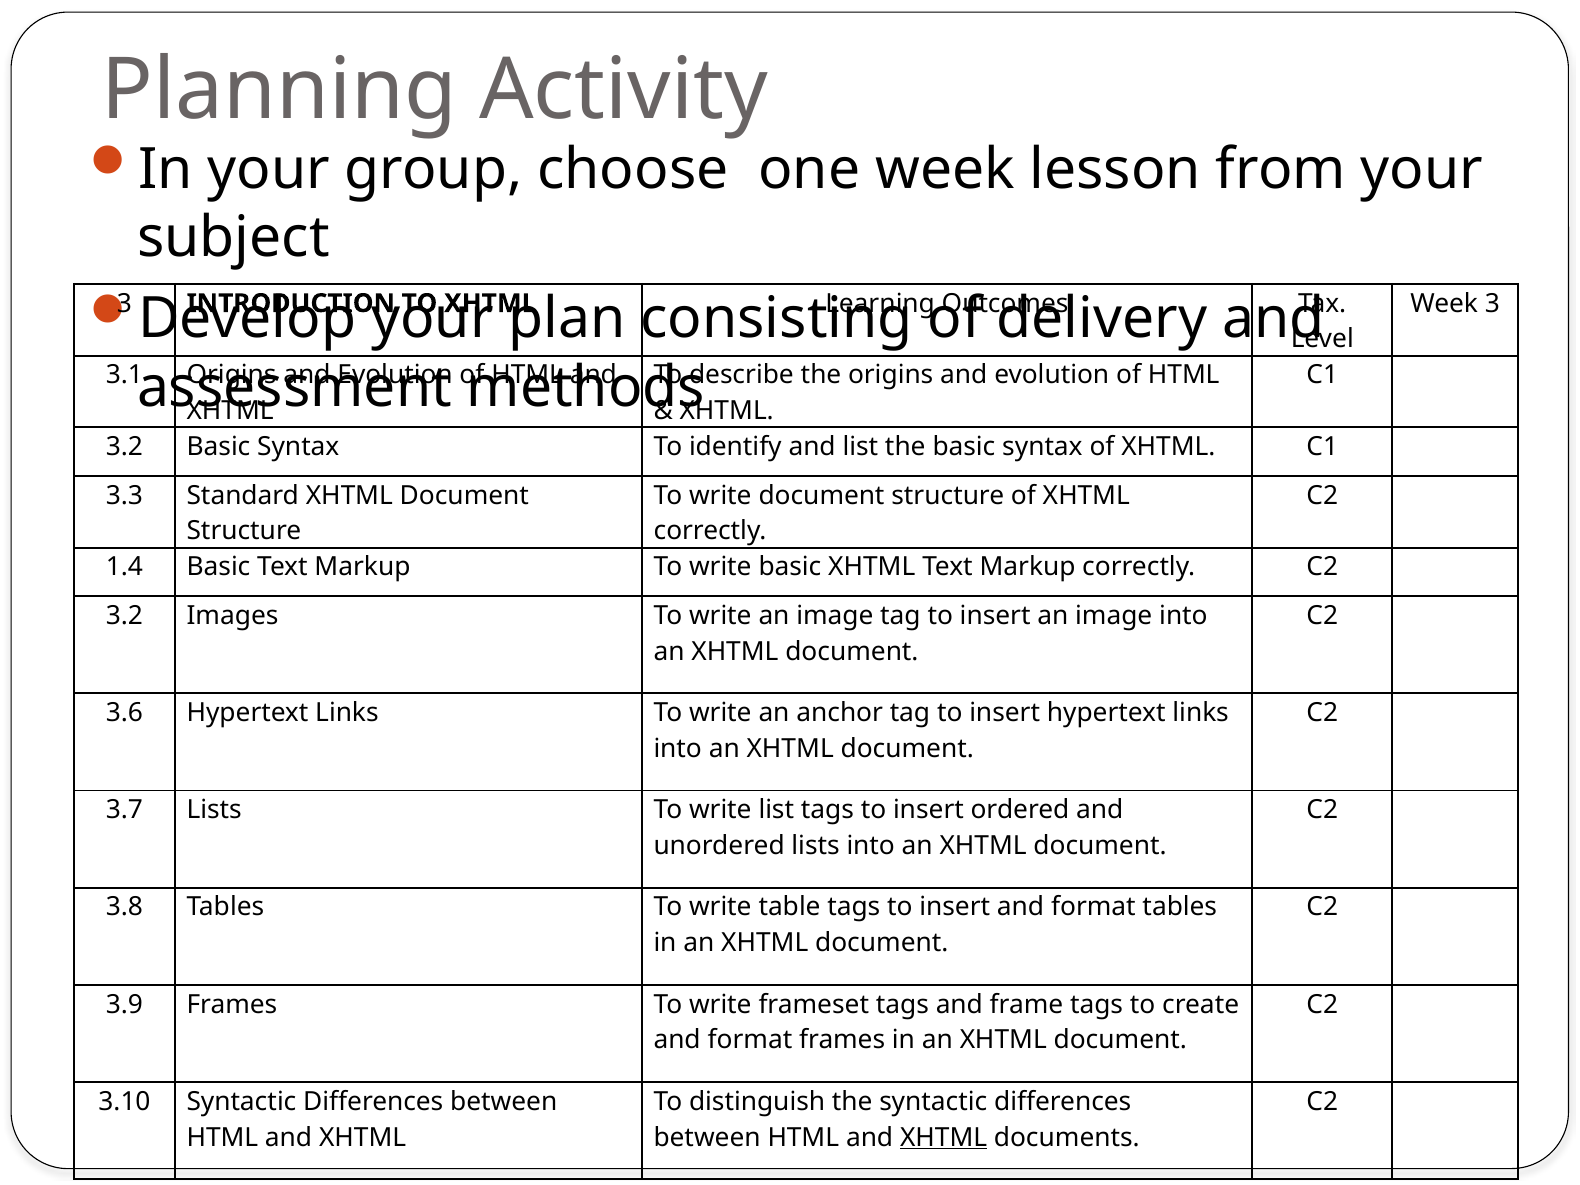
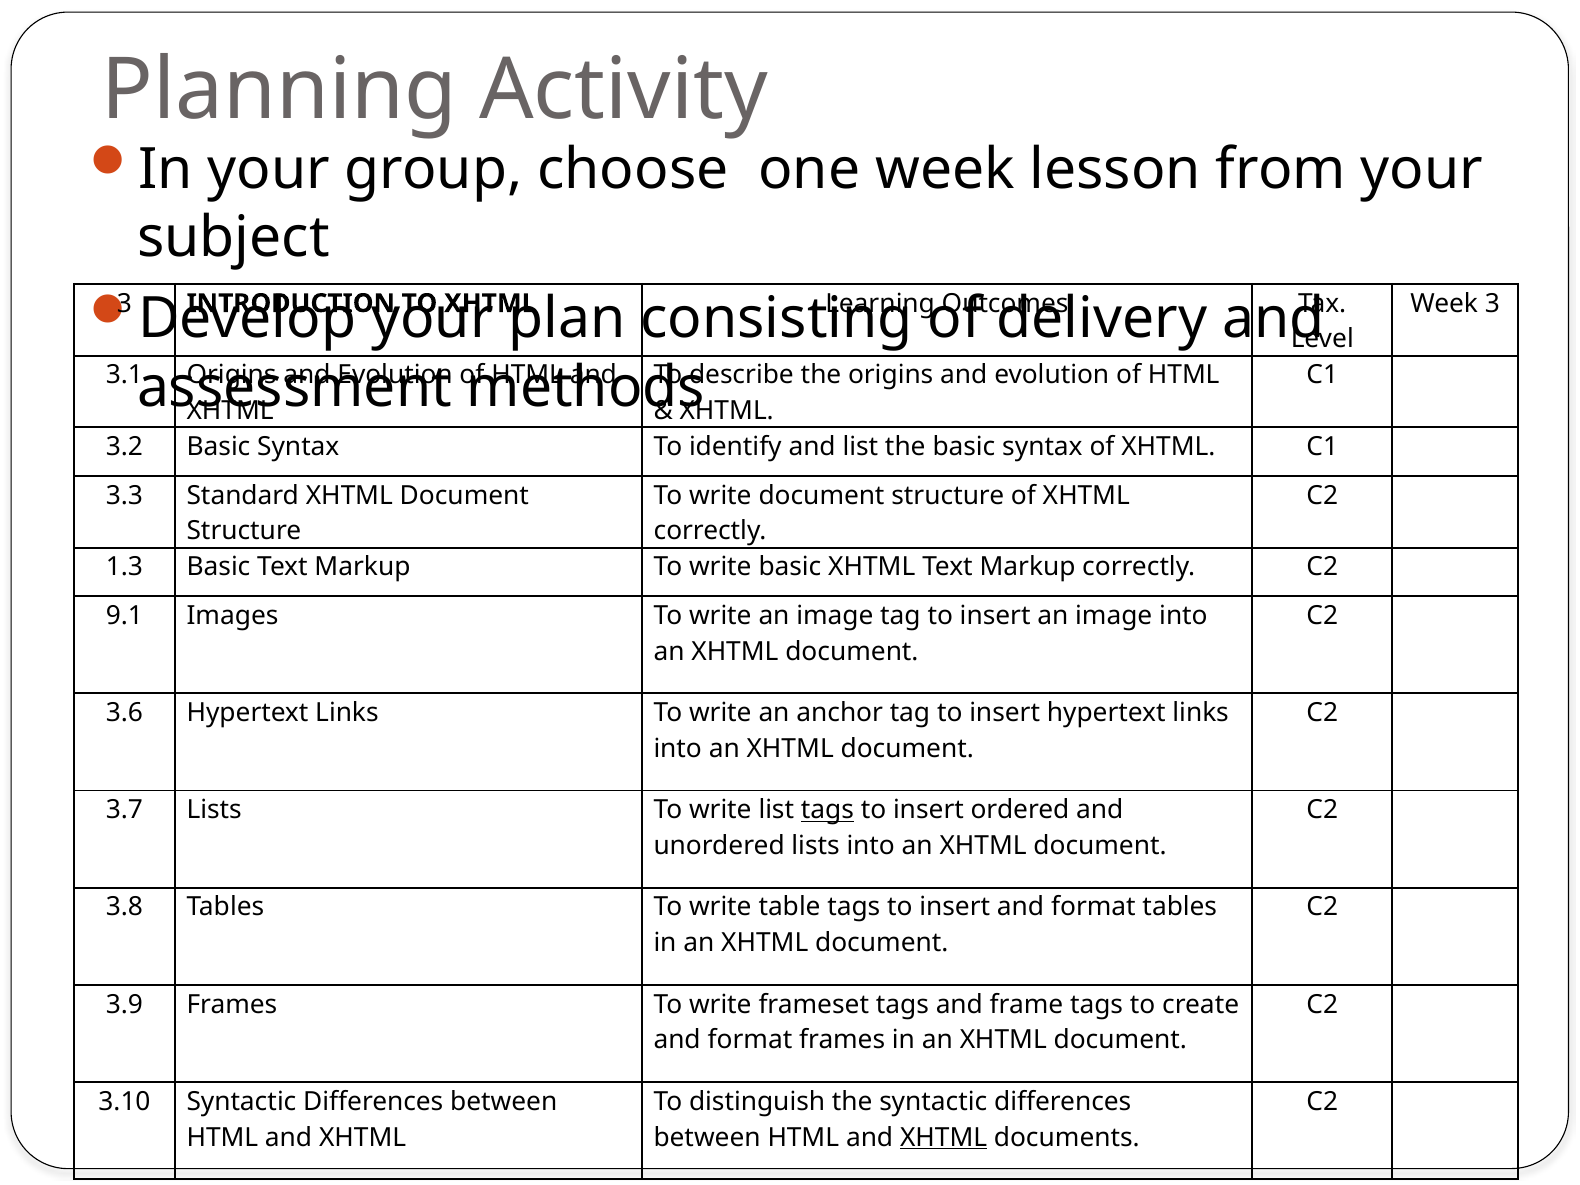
1.4: 1.4 -> 1.3
3.2 at (124, 616): 3.2 -> 9.1
tags at (827, 810) underline: none -> present
